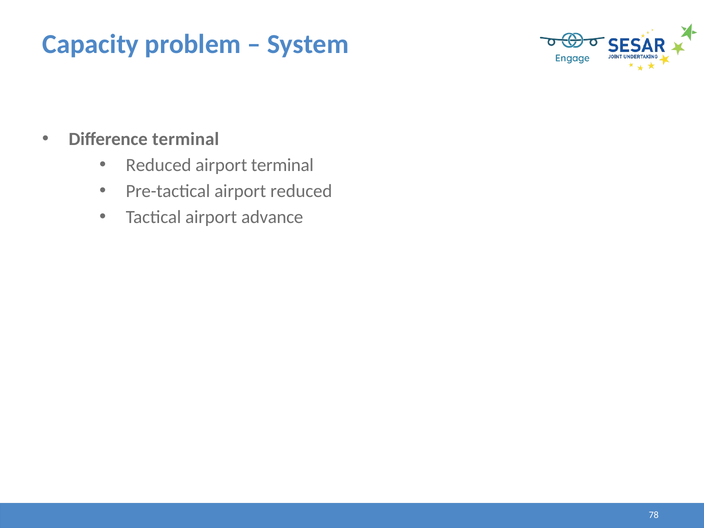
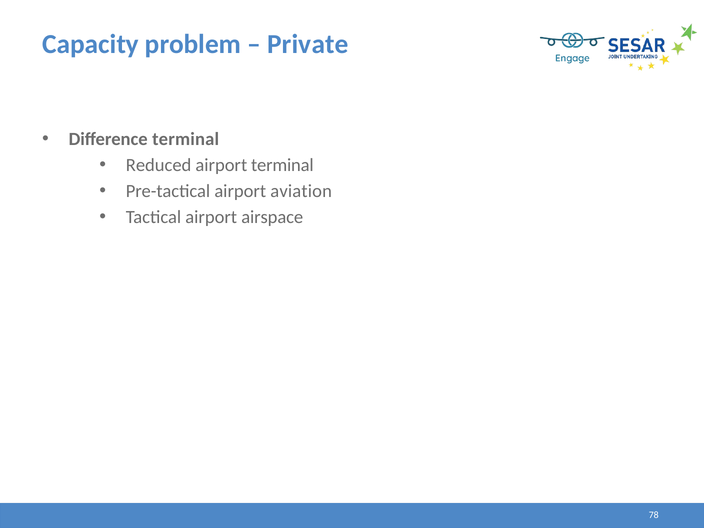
System: System -> Private
airport reduced: reduced -> aviation
advance: advance -> airspace
